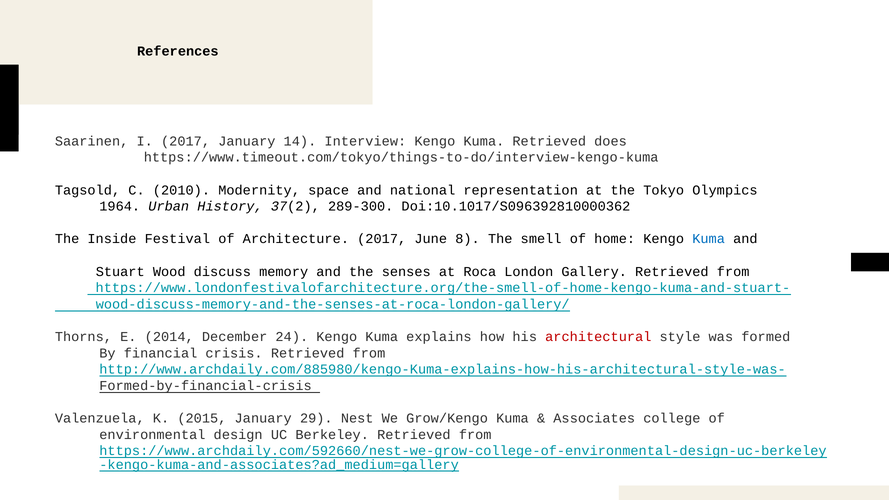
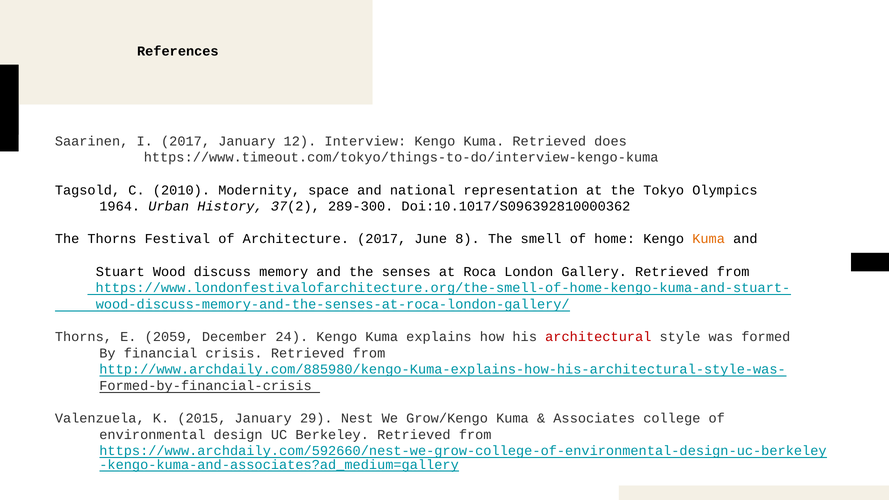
14: 14 -> 12
The Inside: Inside -> Thorns
Kuma at (709, 239) colour: blue -> orange
2014: 2014 -> 2059
